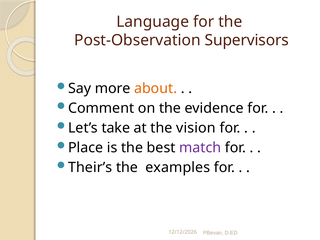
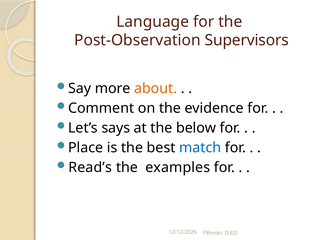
take: take -> says
vision: vision -> below
match colour: purple -> blue
Their’s: Their’s -> Read’s
